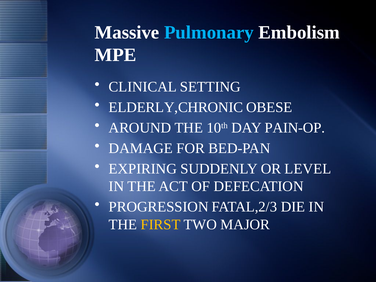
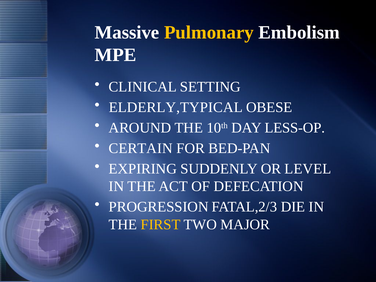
Pulmonary colour: light blue -> yellow
ELDERLY,CHRONIC: ELDERLY,CHRONIC -> ELDERLY,TYPICAL
PAIN-OP: PAIN-OP -> LESS-OP
DAMAGE: DAMAGE -> CERTAIN
